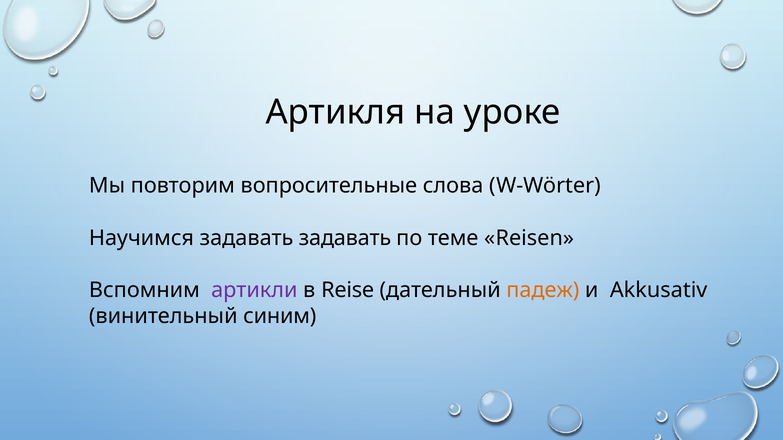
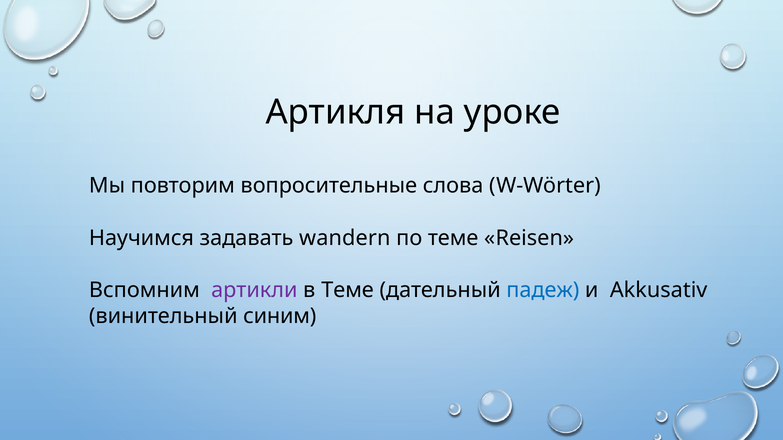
задавать задавать: задавать -> wandern
в Reise: Reise -> Теме
падеж colour: orange -> blue
